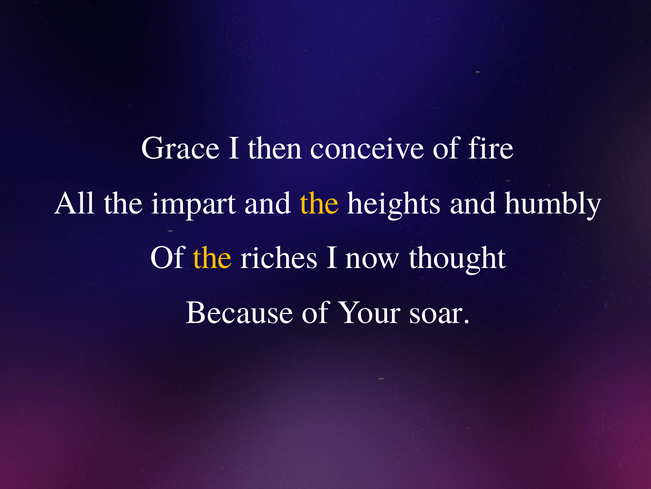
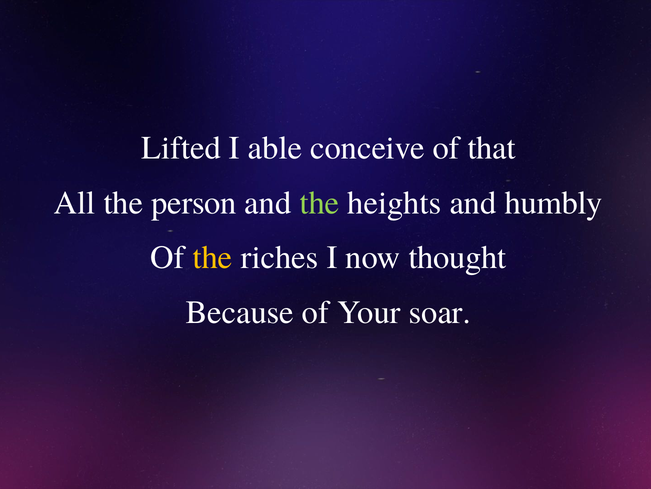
Grace: Grace -> Lifted
then: then -> able
fire: fire -> that
impart: impart -> person
the at (319, 202) colour: yellow -> light green
